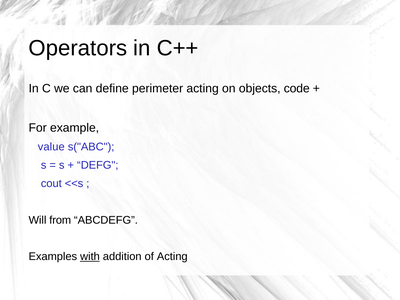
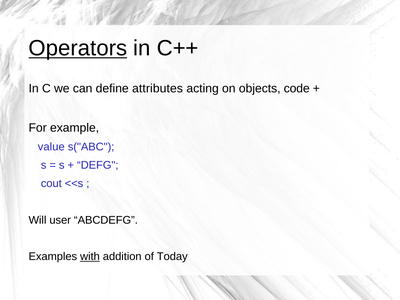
Operators underline: none -> present
perimeter: perimeter -> attributes
from: from -> user
of Acting: Acting -> Today
